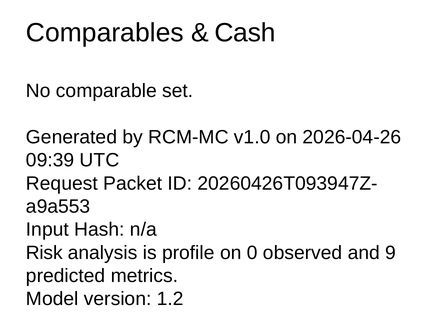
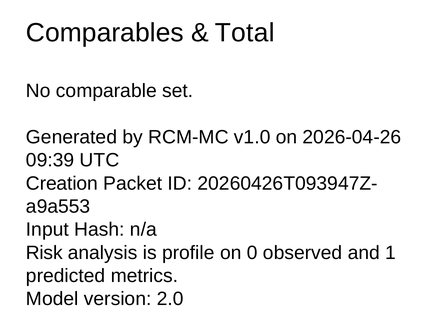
Cash: Cash -> Total
Request: Request -> Creation
9: 9 -> 1
1.2: 1.2 -> 2.0
